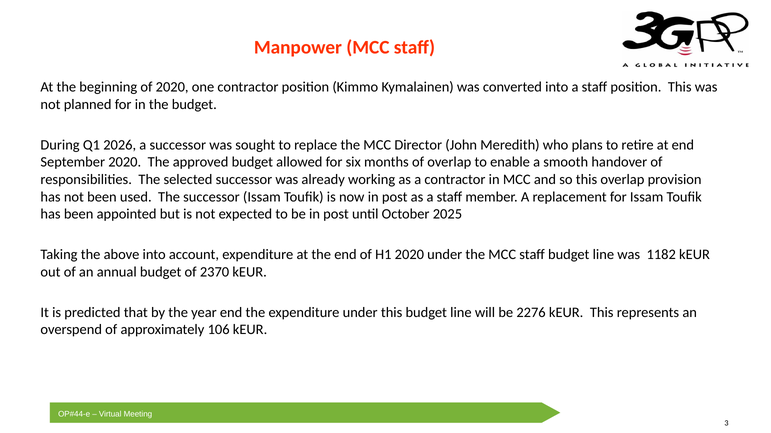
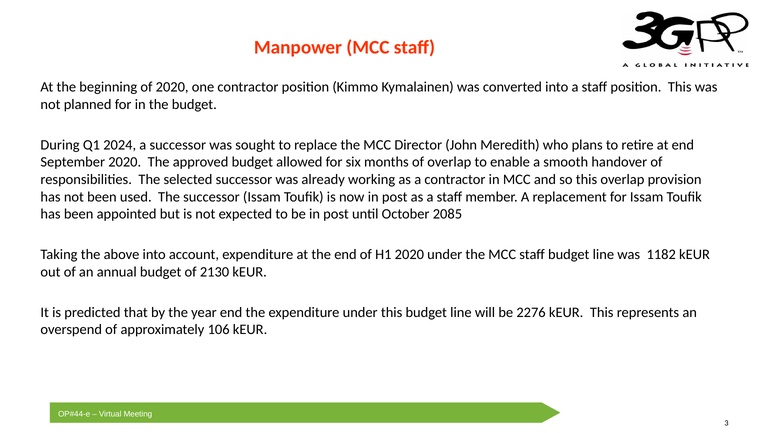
2026: 2026 -> 2024
2025: 2025 -> 2085
2370: 2370 -> 2130
